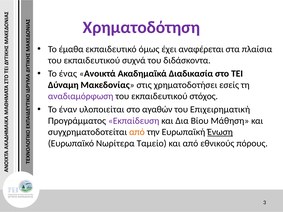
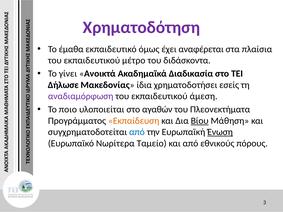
συχνά: συχνά -> μέτρο
ένας: ένας -> γίνει
Δύναμη: Δύναμη -> Δήλωσε
στις: στις -> ίδια
στόχος: στόχος -> άμεση
έναν: έναν -> ποιο
Επιχειρηματική: Επιχειρηματική -> Πλεονεκτήματα
Εκπαίδευση colour: purple -> orange
Βίου underline: none -> present
από at (137, 132) colour: orange -> blue
